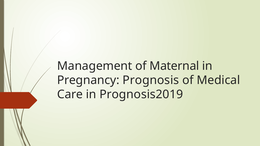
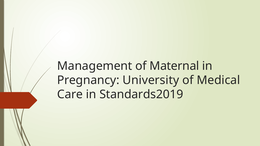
Prognosis: Prognosis -> University
Prognosis2019: Prognosis2019 -> Standards2019
